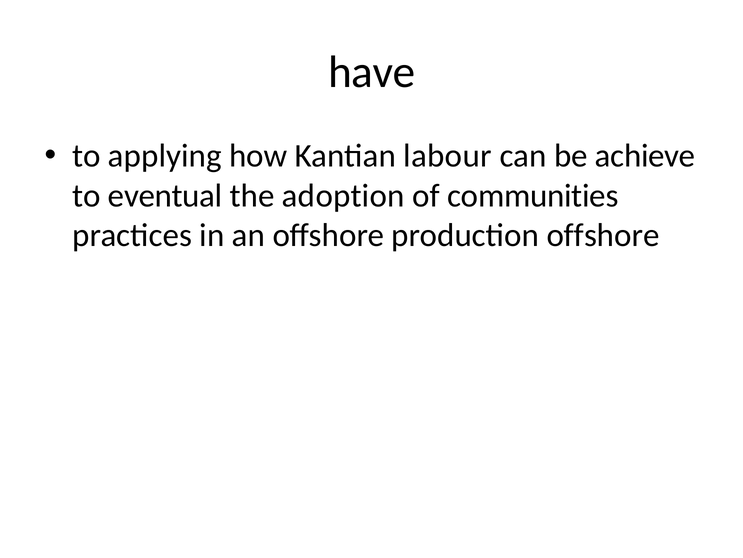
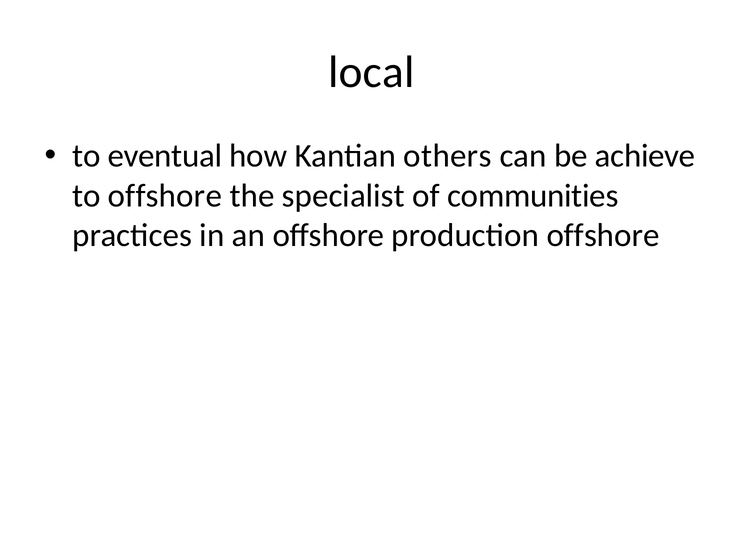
have: have -> local
applying: applying -> eventual
labour: labour -> others
to eventual: eventual -> offshore
adoption: adoption -> specialist
